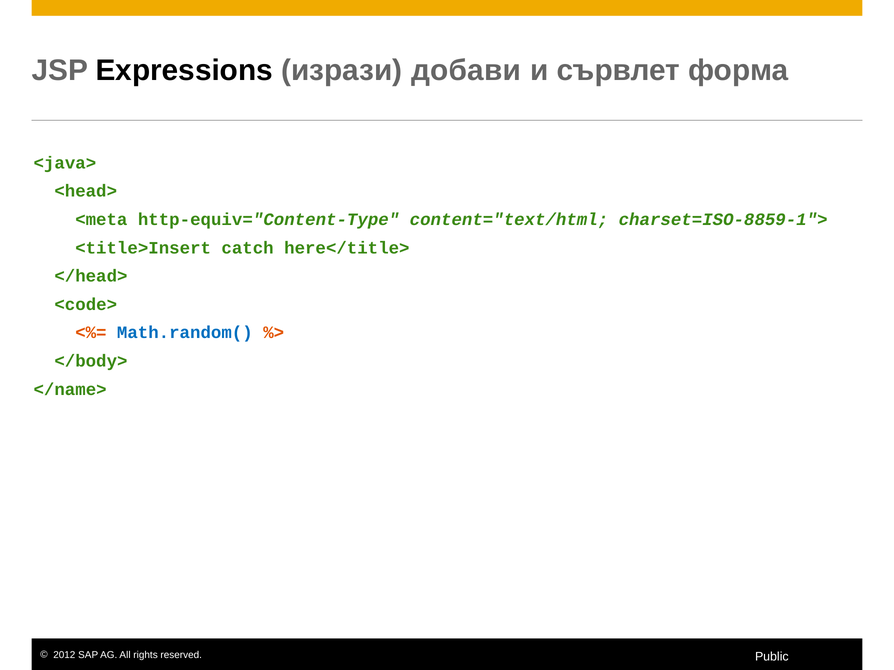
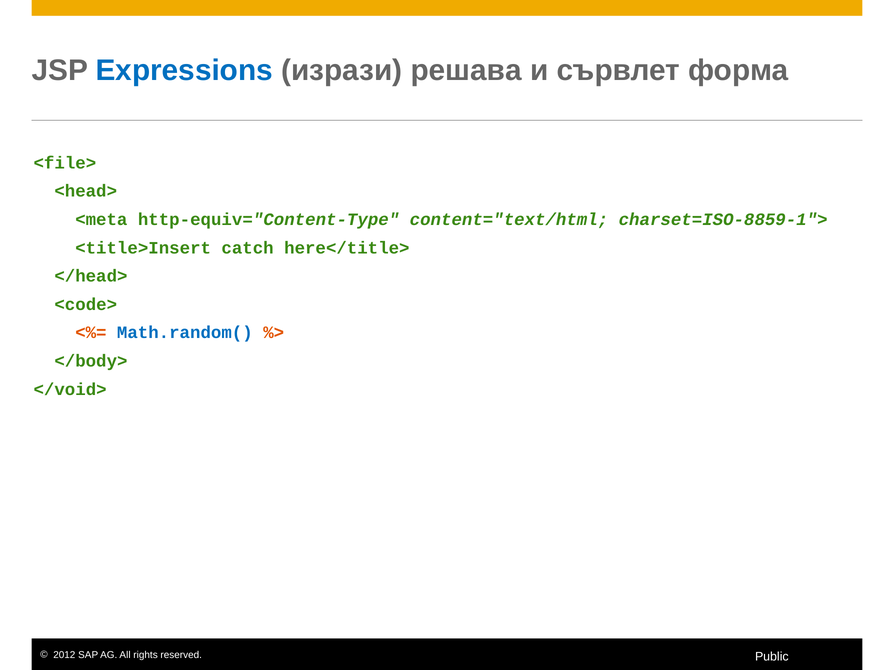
Expressions colour: black -> blue
добави: добави -> решава
<java>: <java> -> <file>
</name>: </name> -> </void>
